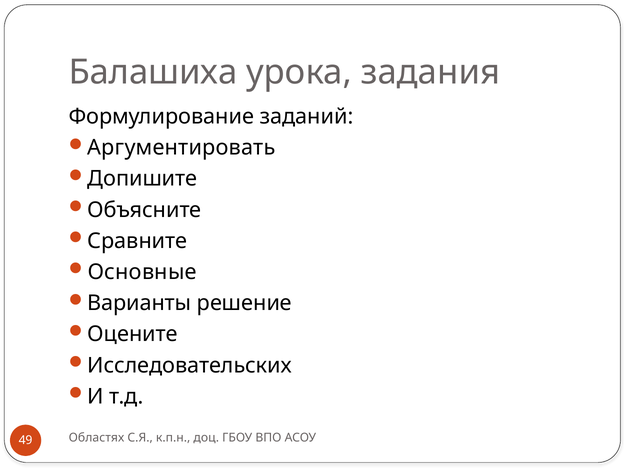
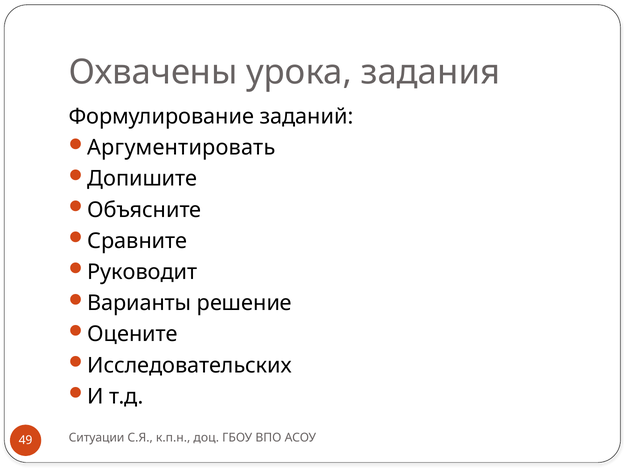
Балашиха: Балашиха -> Охвачены
Основные: Основные -> Руководит
Областях: Областях -> Ситуации
